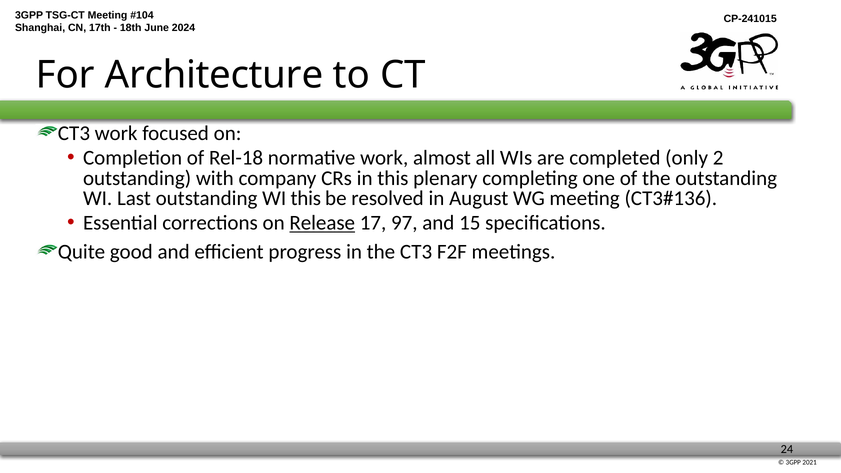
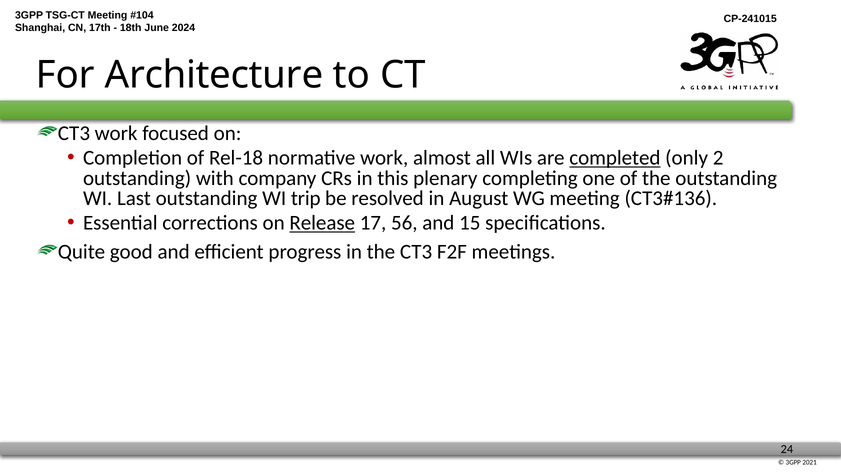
completed underline: none -> present
WI this: this -> trip
97: 97 -> 56
